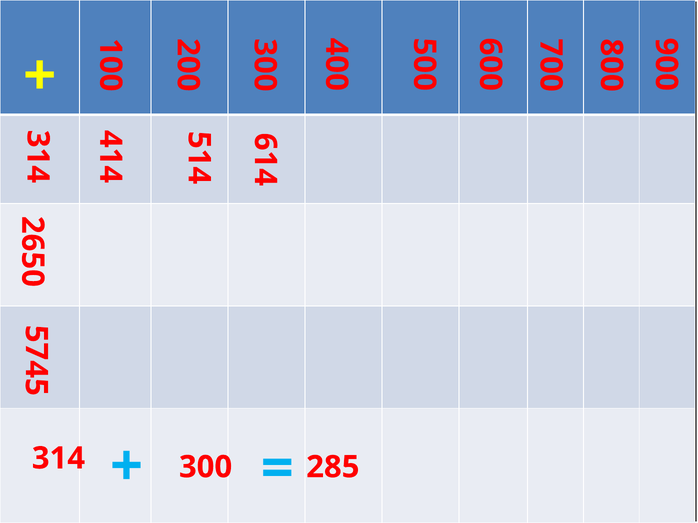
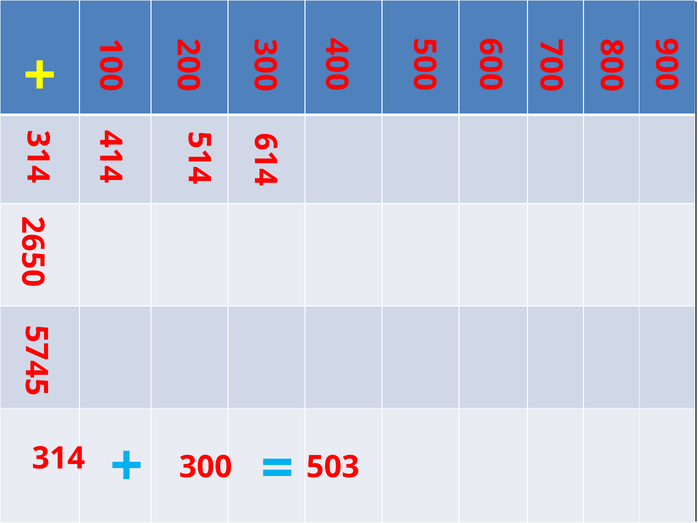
285: 285 -> 503
